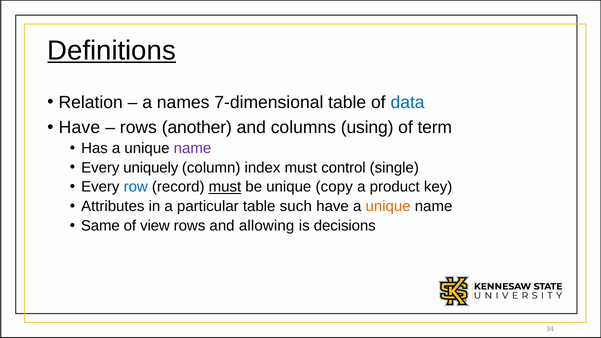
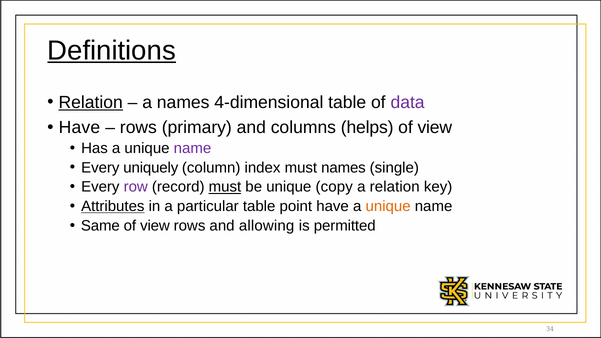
Relation at (91, 102) underline: none -> present
7-dimensional: 7-dimensional -> 4-dimensional
data colour: blue -> purple
another: another -> primary
using: using -> helps
term at (435, 128): term -> view
must control: control -> names
row colour: blue -> purple
a product: product -> relation
Attributes underline: none -> present
such: such -> point
decisions: decisions -> permitted
